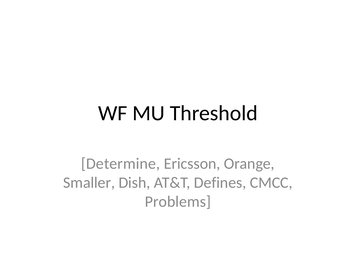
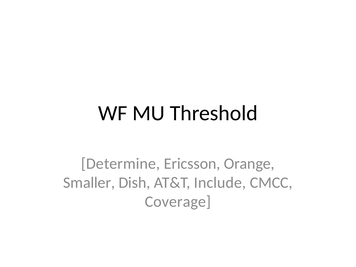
Defines: Defines -> Include
Problems: Problems -> Coverage
